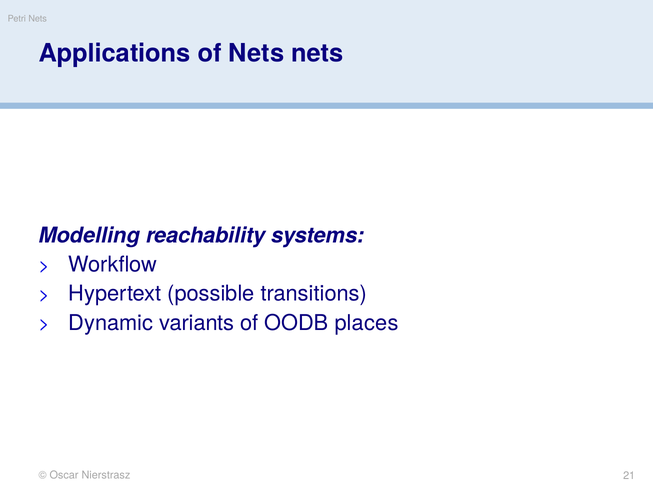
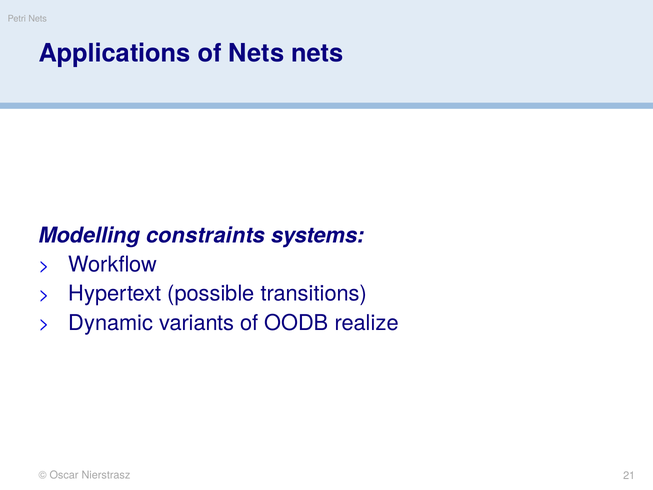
reachability: reachability -> constraints
places: places -> realize
